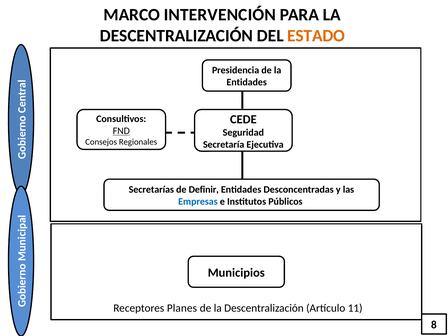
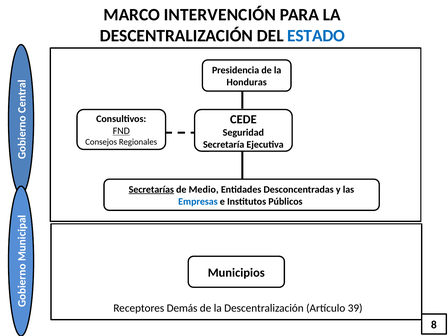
ESTADO colour: orange -> blue
Entidades at (247, 82): Entidades -> Honduras
Secretarías underline: none -> present
Definir: Definir -> Medio
Planes: Planes -> Demás
11: 11 -> 39
